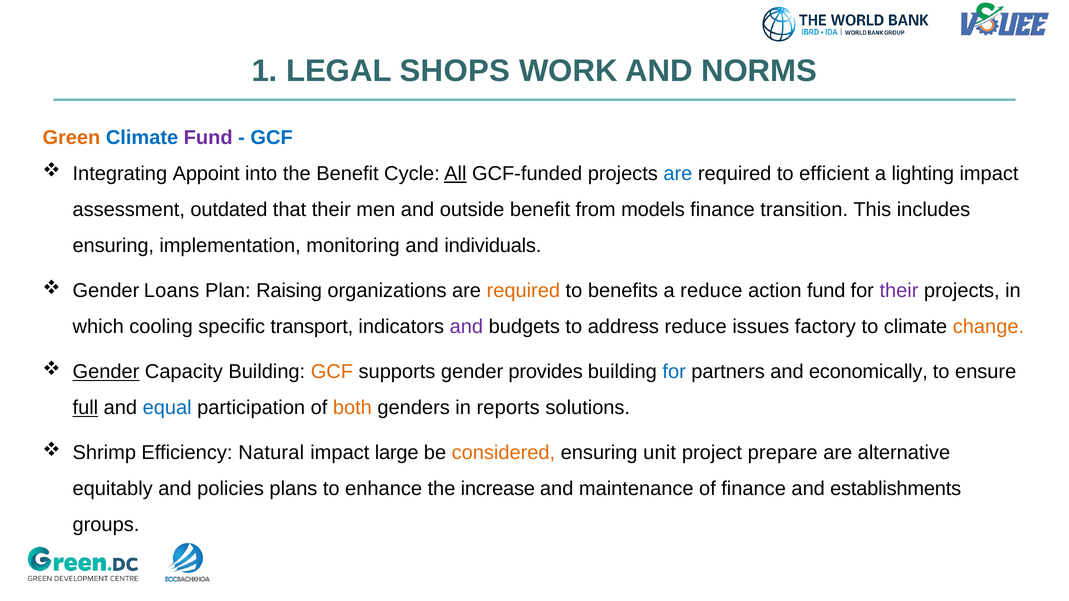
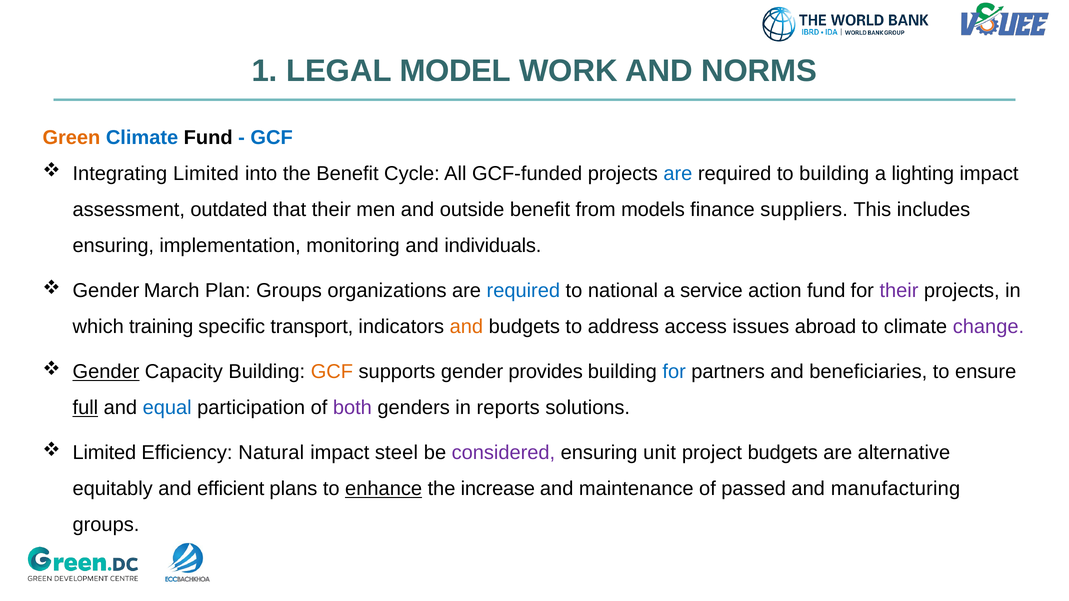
SHOPS: SHOPS -> MODEL
Fund at (208, 138) colour: purple -> black
Integrating Appoint: Appoint -> Limited
All underline: present -> none
to efficient: efficient -> building
transition: transition -> suppliers
Loans: Loans -> March
Plan Raising: Raising -> Groups
required at (523, 291) colour: orange -> blue
benefits: benefits -> national
a reduce: reduce -> service
cooling: cooling -> training
and at (466, 327) colour: purple -> orange
address reduce: reduce -> access
factory: factory -> abroad
change colour: orange -> purple
economically: economically -> beneficiaries
both colour: orange -> purple
Shrimp at (104, 453): Shrimp -> Limited
large: large -> steel
considered colour: orange -> purple
project prepare: prepare -> budgets
policies: policies -> efficient
enhance underline: none -> present
of finance: finance -> passed
establishments: establishments -> manufacturing
